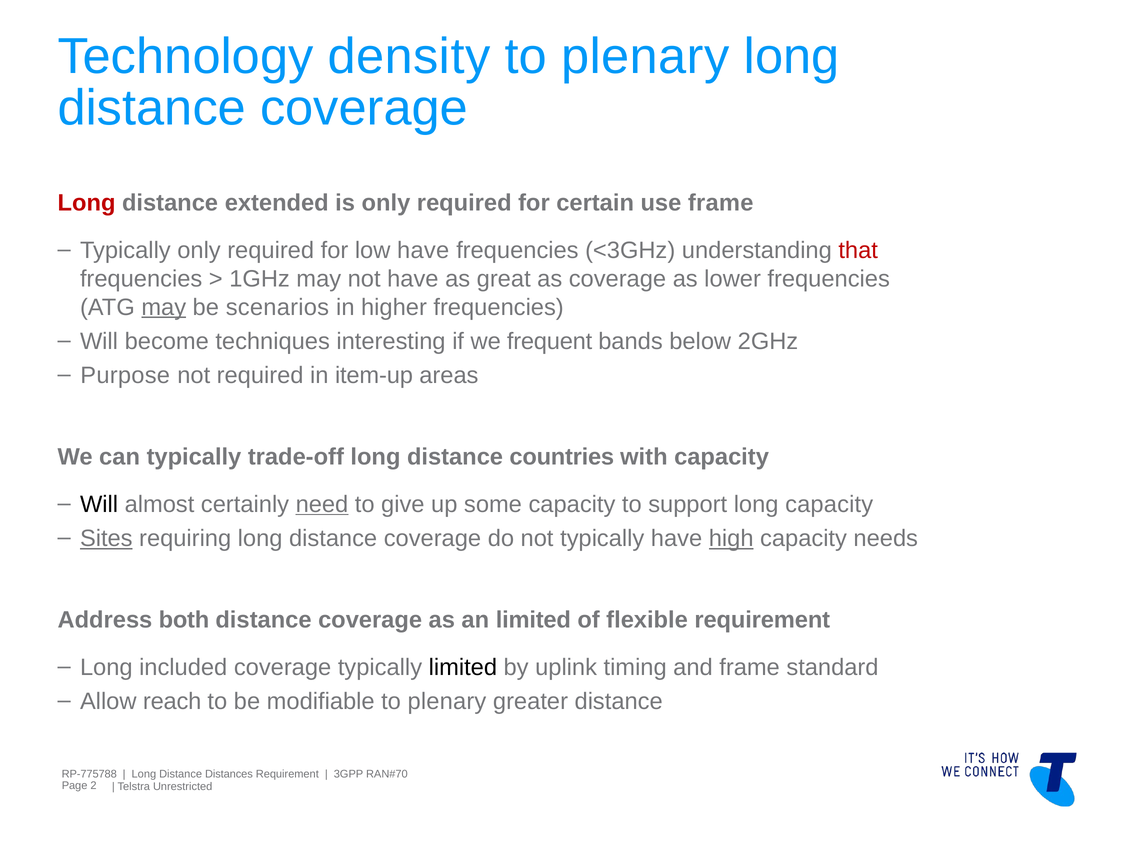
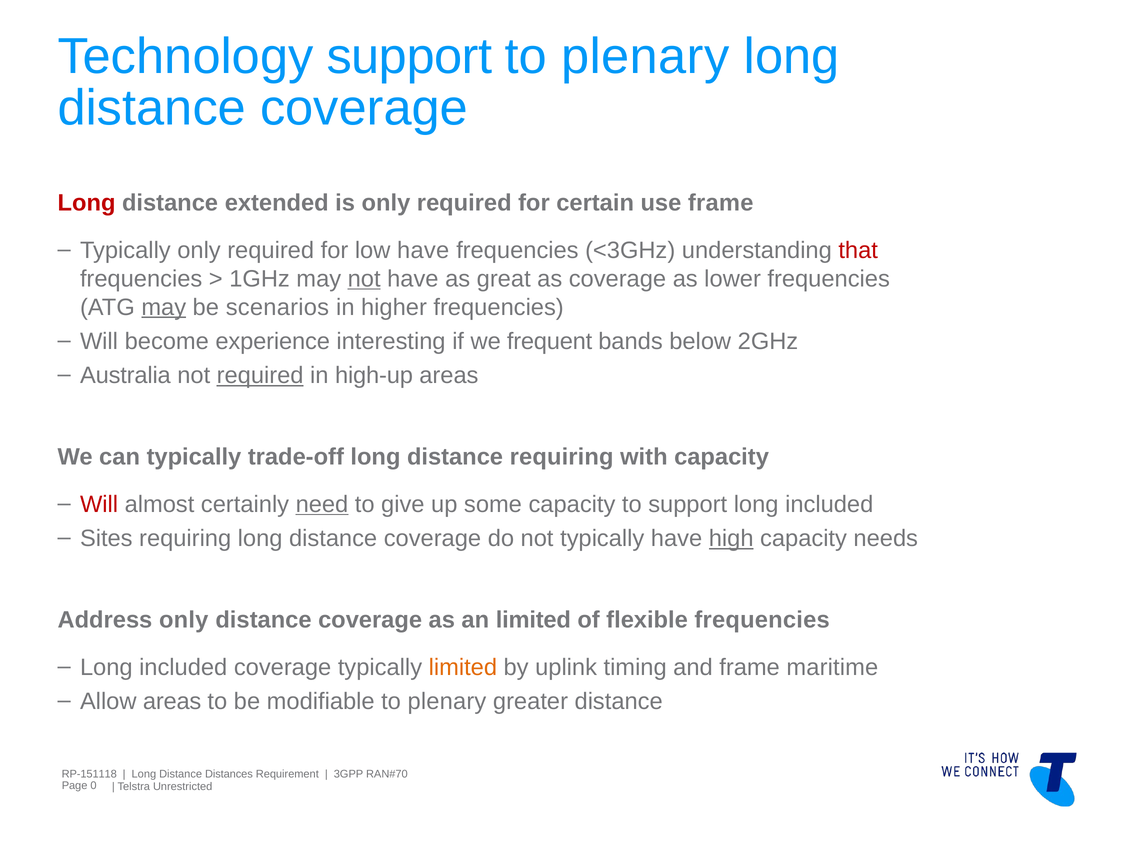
Technology density: density -> support
not at (364, 279) underline: none -> present
techniques: techniques -> experience
Purpose: Purpose -> Australia
required at (260, 376) underline: none -> present
item-up: item-up -> high-up
distance countries: countries -> requiring
Will at (99, 505) colour: black -> red
support long capacity: capacity -> included
Sites underline: present -> none
Address both: both -> only
flexible requirement: requirement -> frequencies
limited at (463, 668) colour: black -> orange
standard: standard -> maritime
Allow reach: reach -> areas
RP-775788: RP-775788 -> RP-151118
2: 2 -> 0
